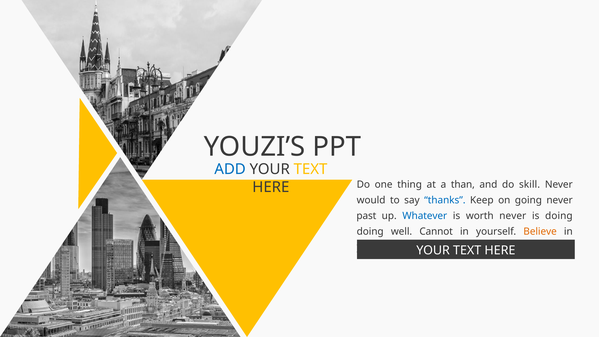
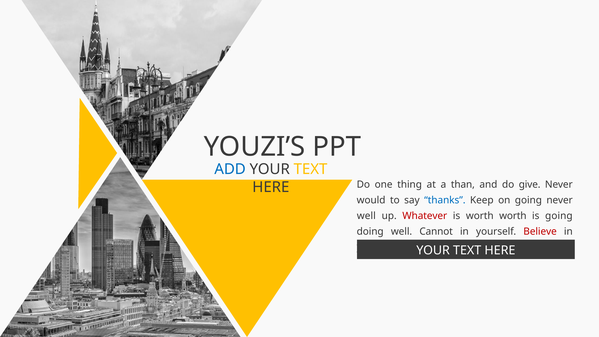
skill: skill -> give
past at (366, 216): past -> well
Whatever colour: blue -> red
worth never: never -> worth
is doing: doing -> going
Believe colour: orange -> red
